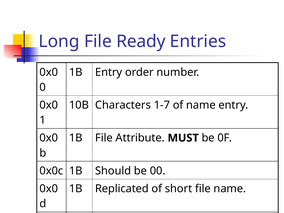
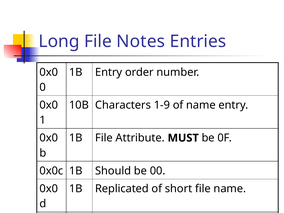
Ready: Ready -> Notes
1-7: 1-7 -> 1-9
